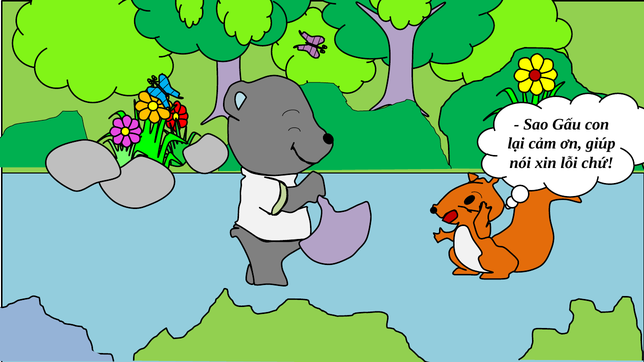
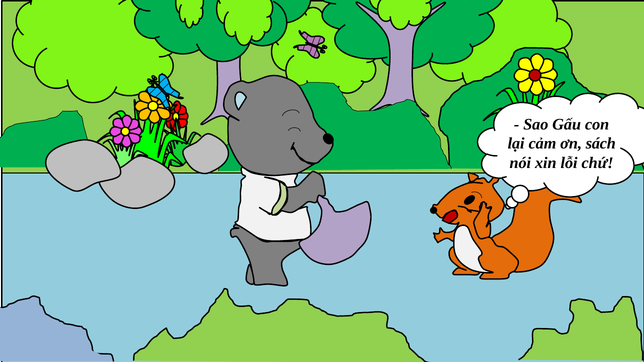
giúp: giúp -> sách
